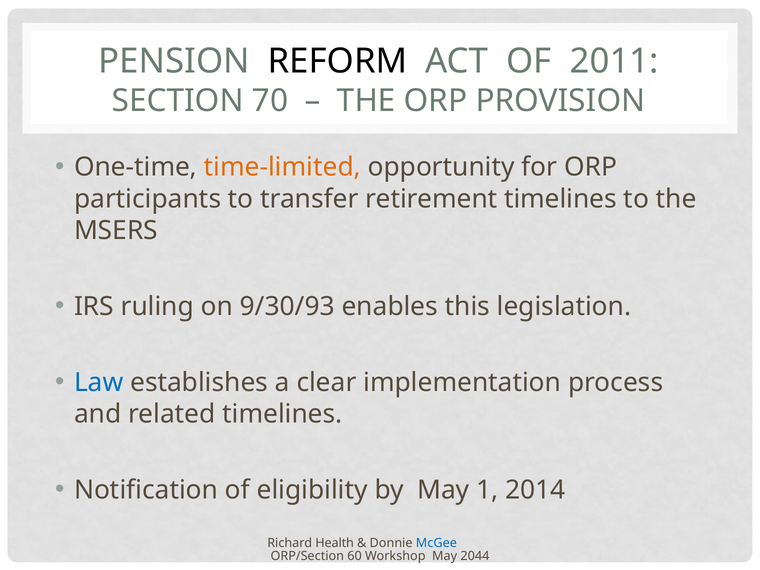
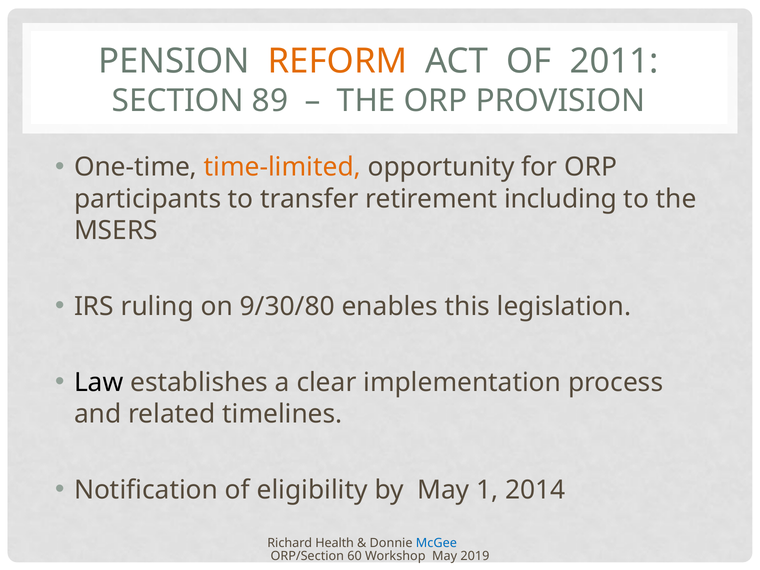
REFORM colour: black -> orange
70: 70 -> 89
retirement timelines: timelines -> including
9/30/93: 9/30/93 -> 9/30/80
Law colour: blue -> black
2044: 2044 -> 2019
